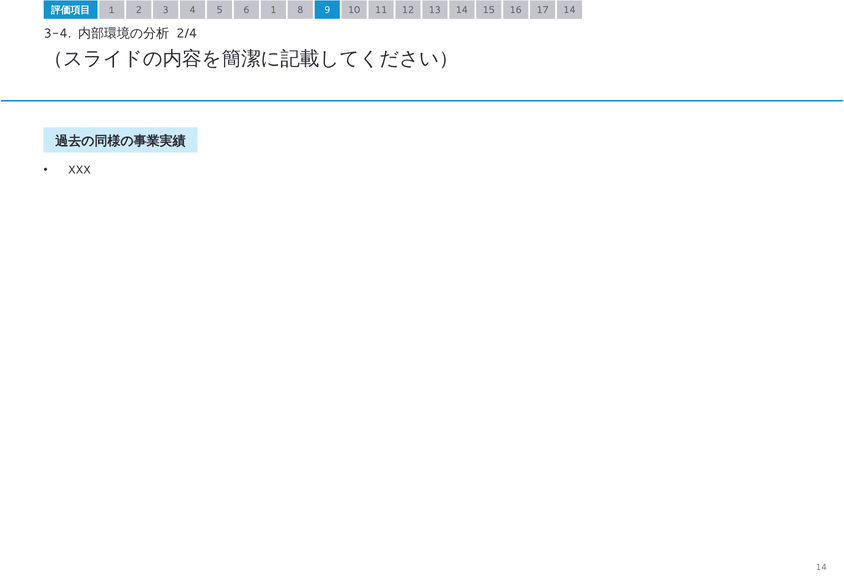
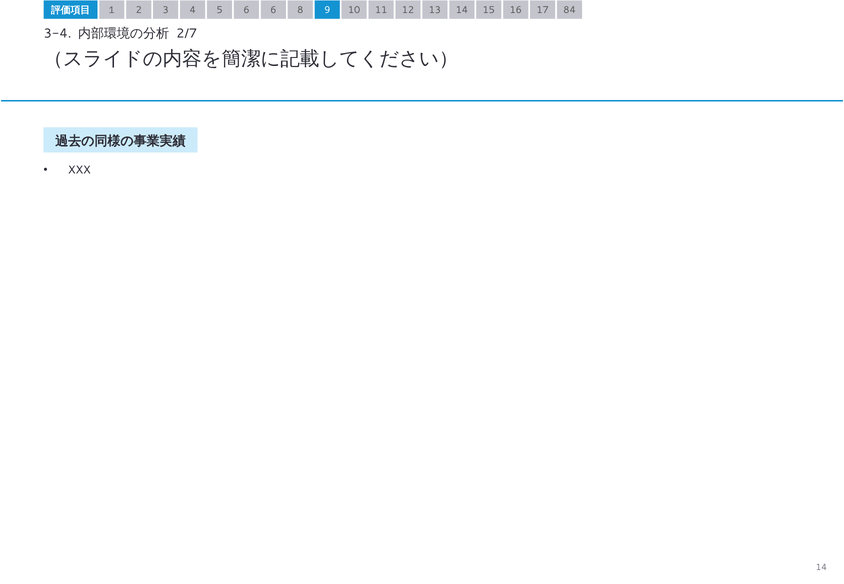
6 1: 1 -> 6
17 14: 14 -> 84
2/4: 2/4 -> 2/7
